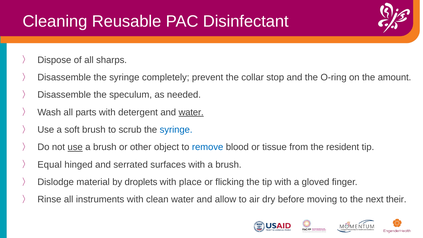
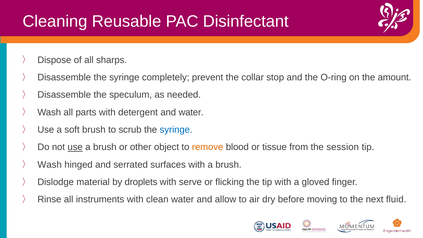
water at (191, 112) underline: present -> none
remove colour: blue -> orange
resident: resident -> session
Equal at (50, 165): Equal -> Wash
place: place -> serve
their: their -> fluid
